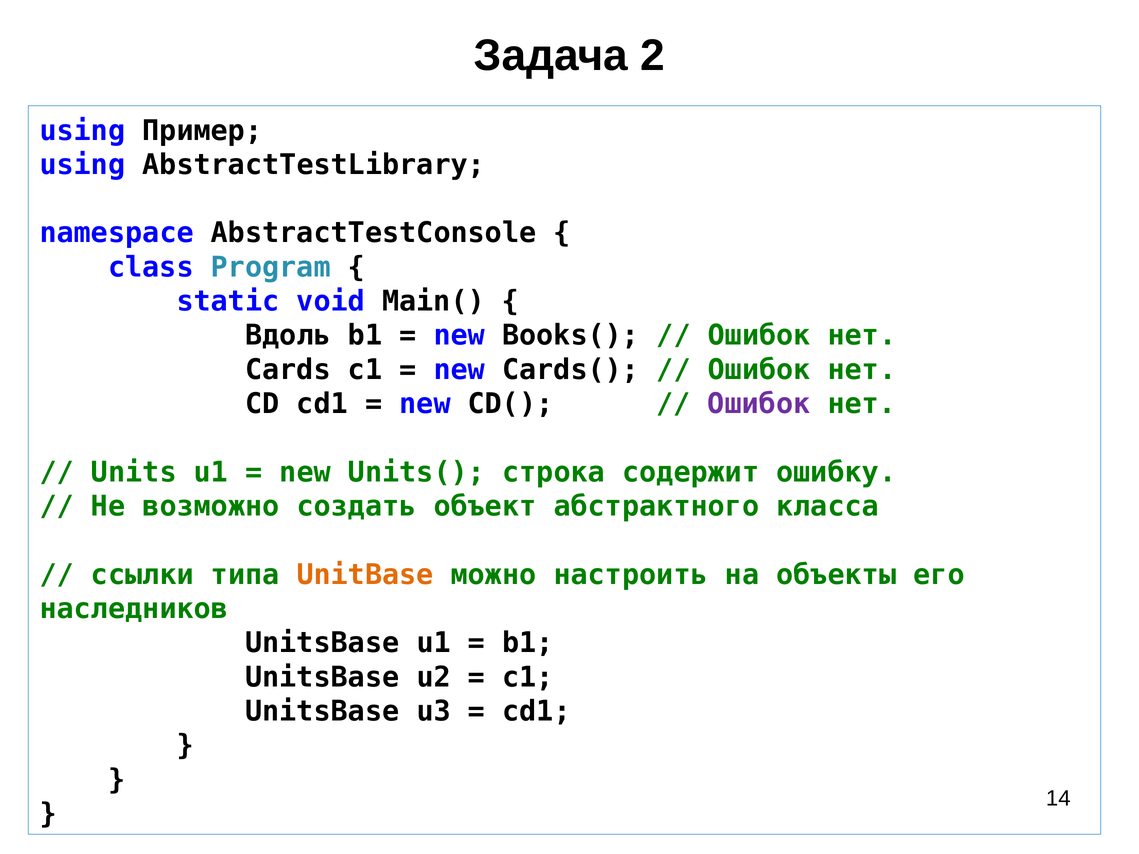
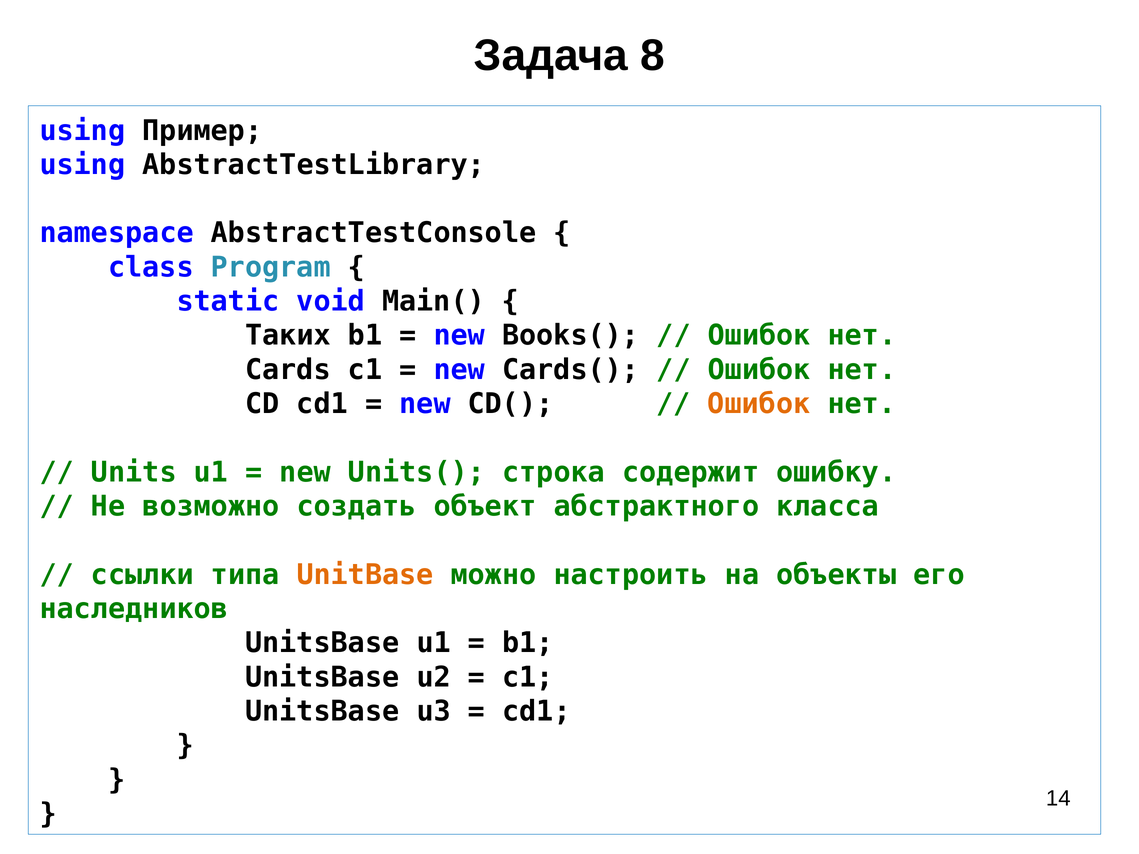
2: 2 -> 8
Вдоль: Вдоль -> Таких
Ошибок at (759, 404) colour: purple -> orange
